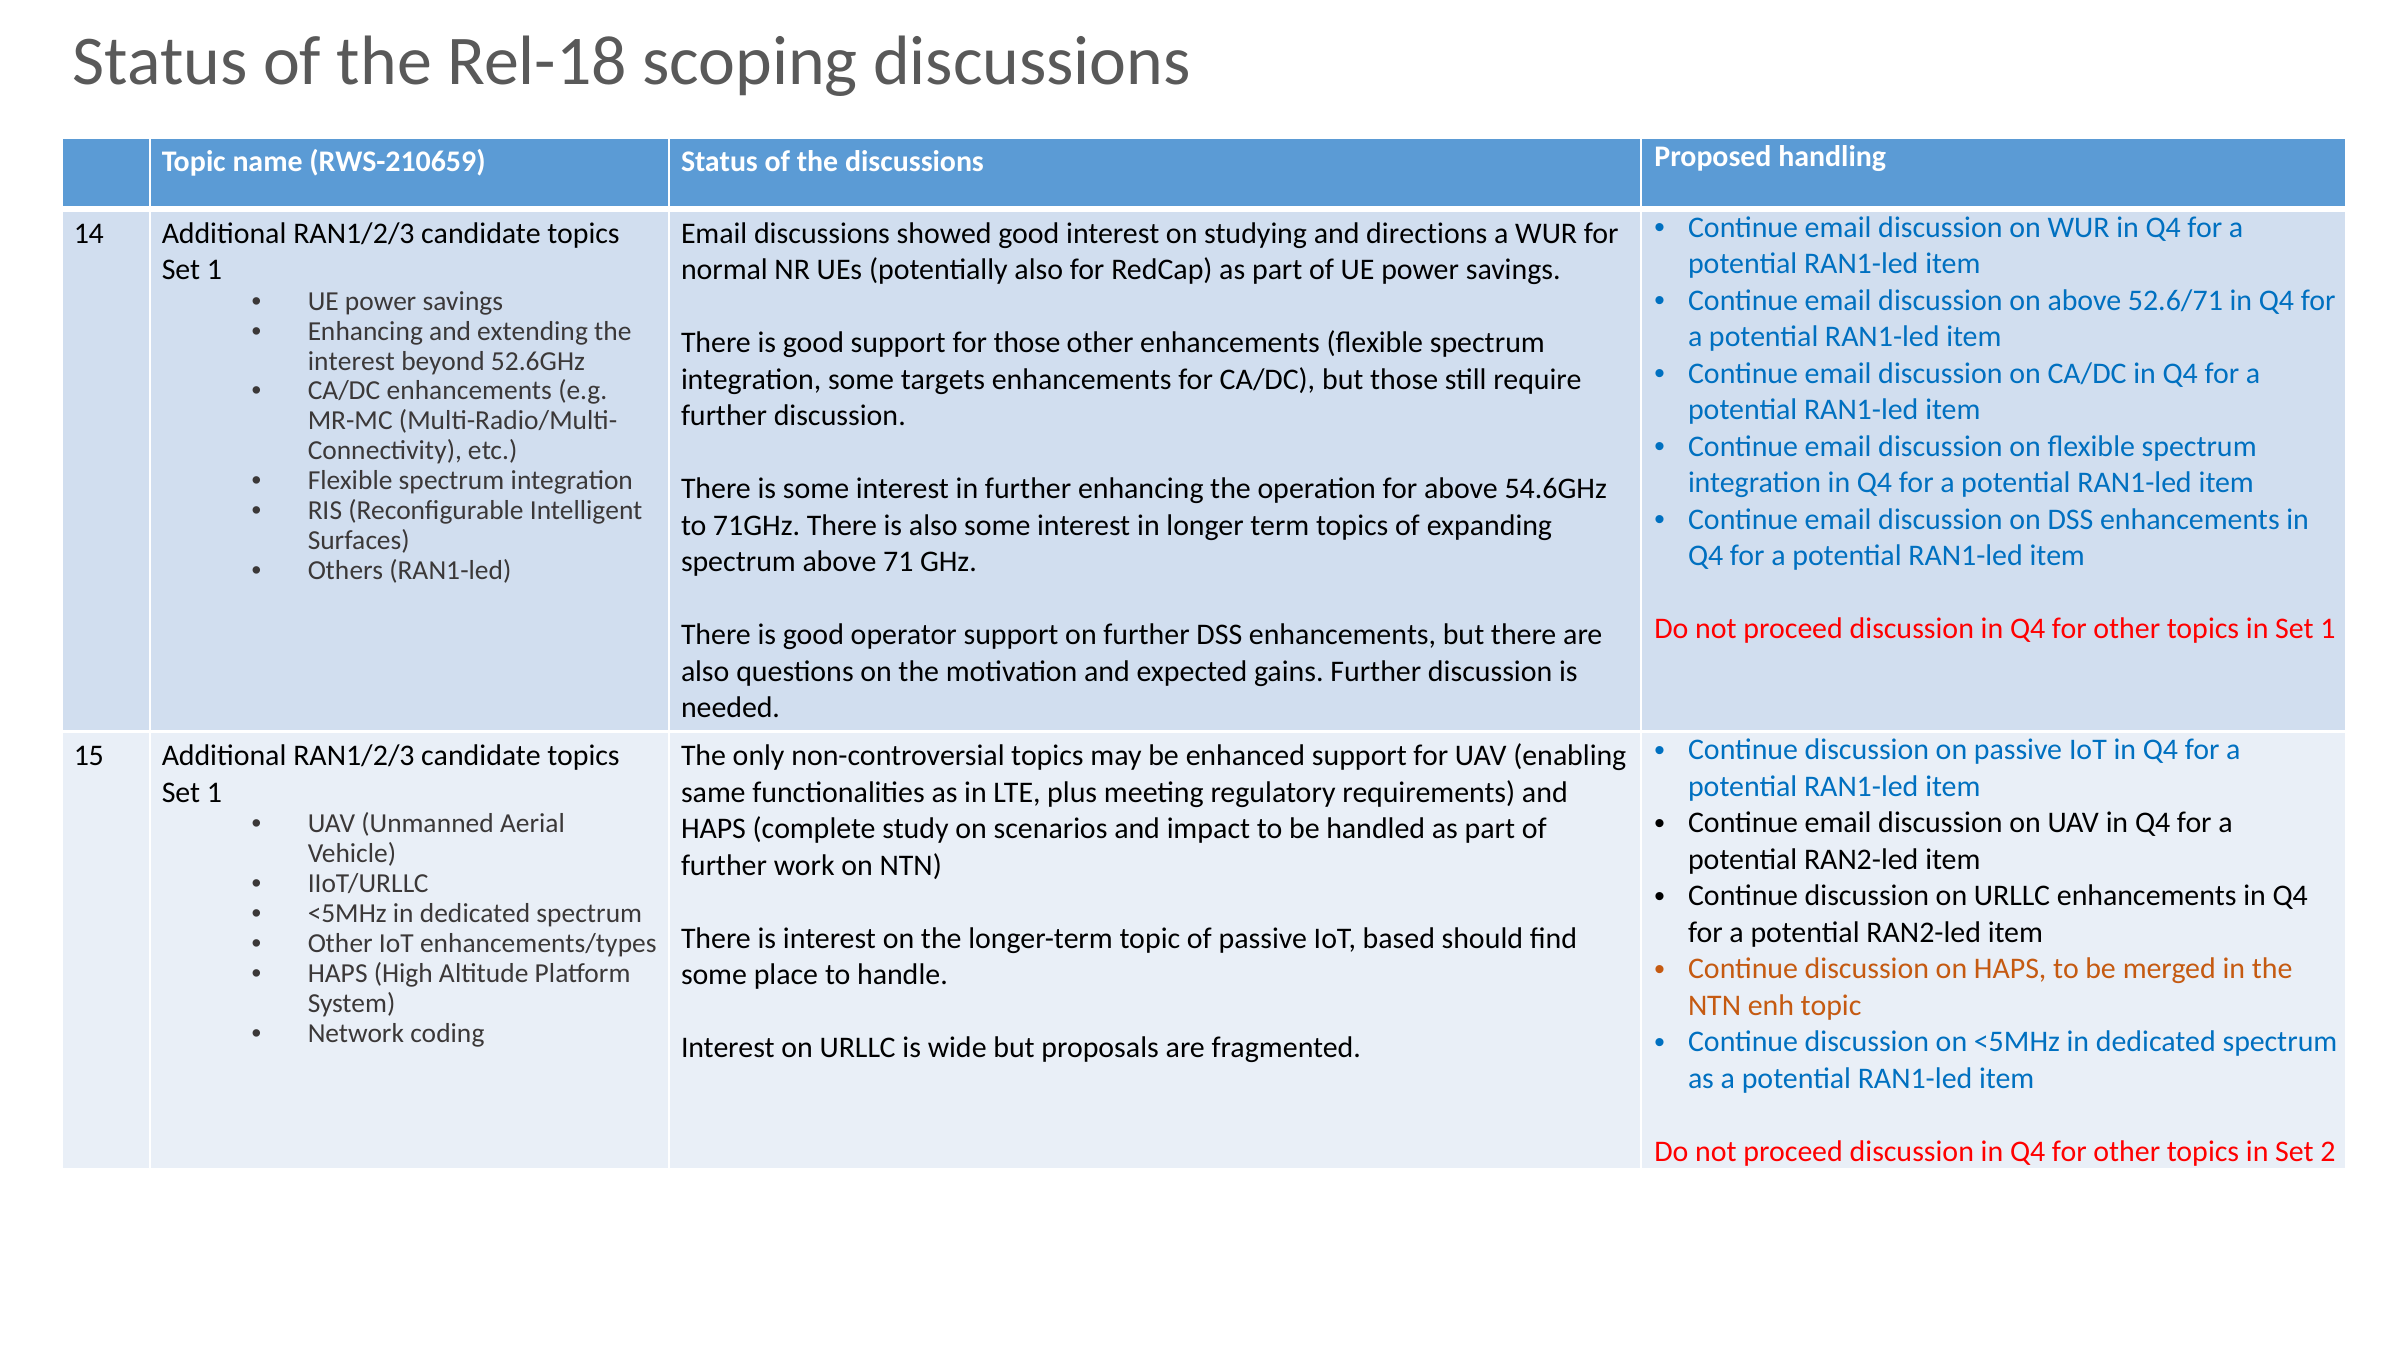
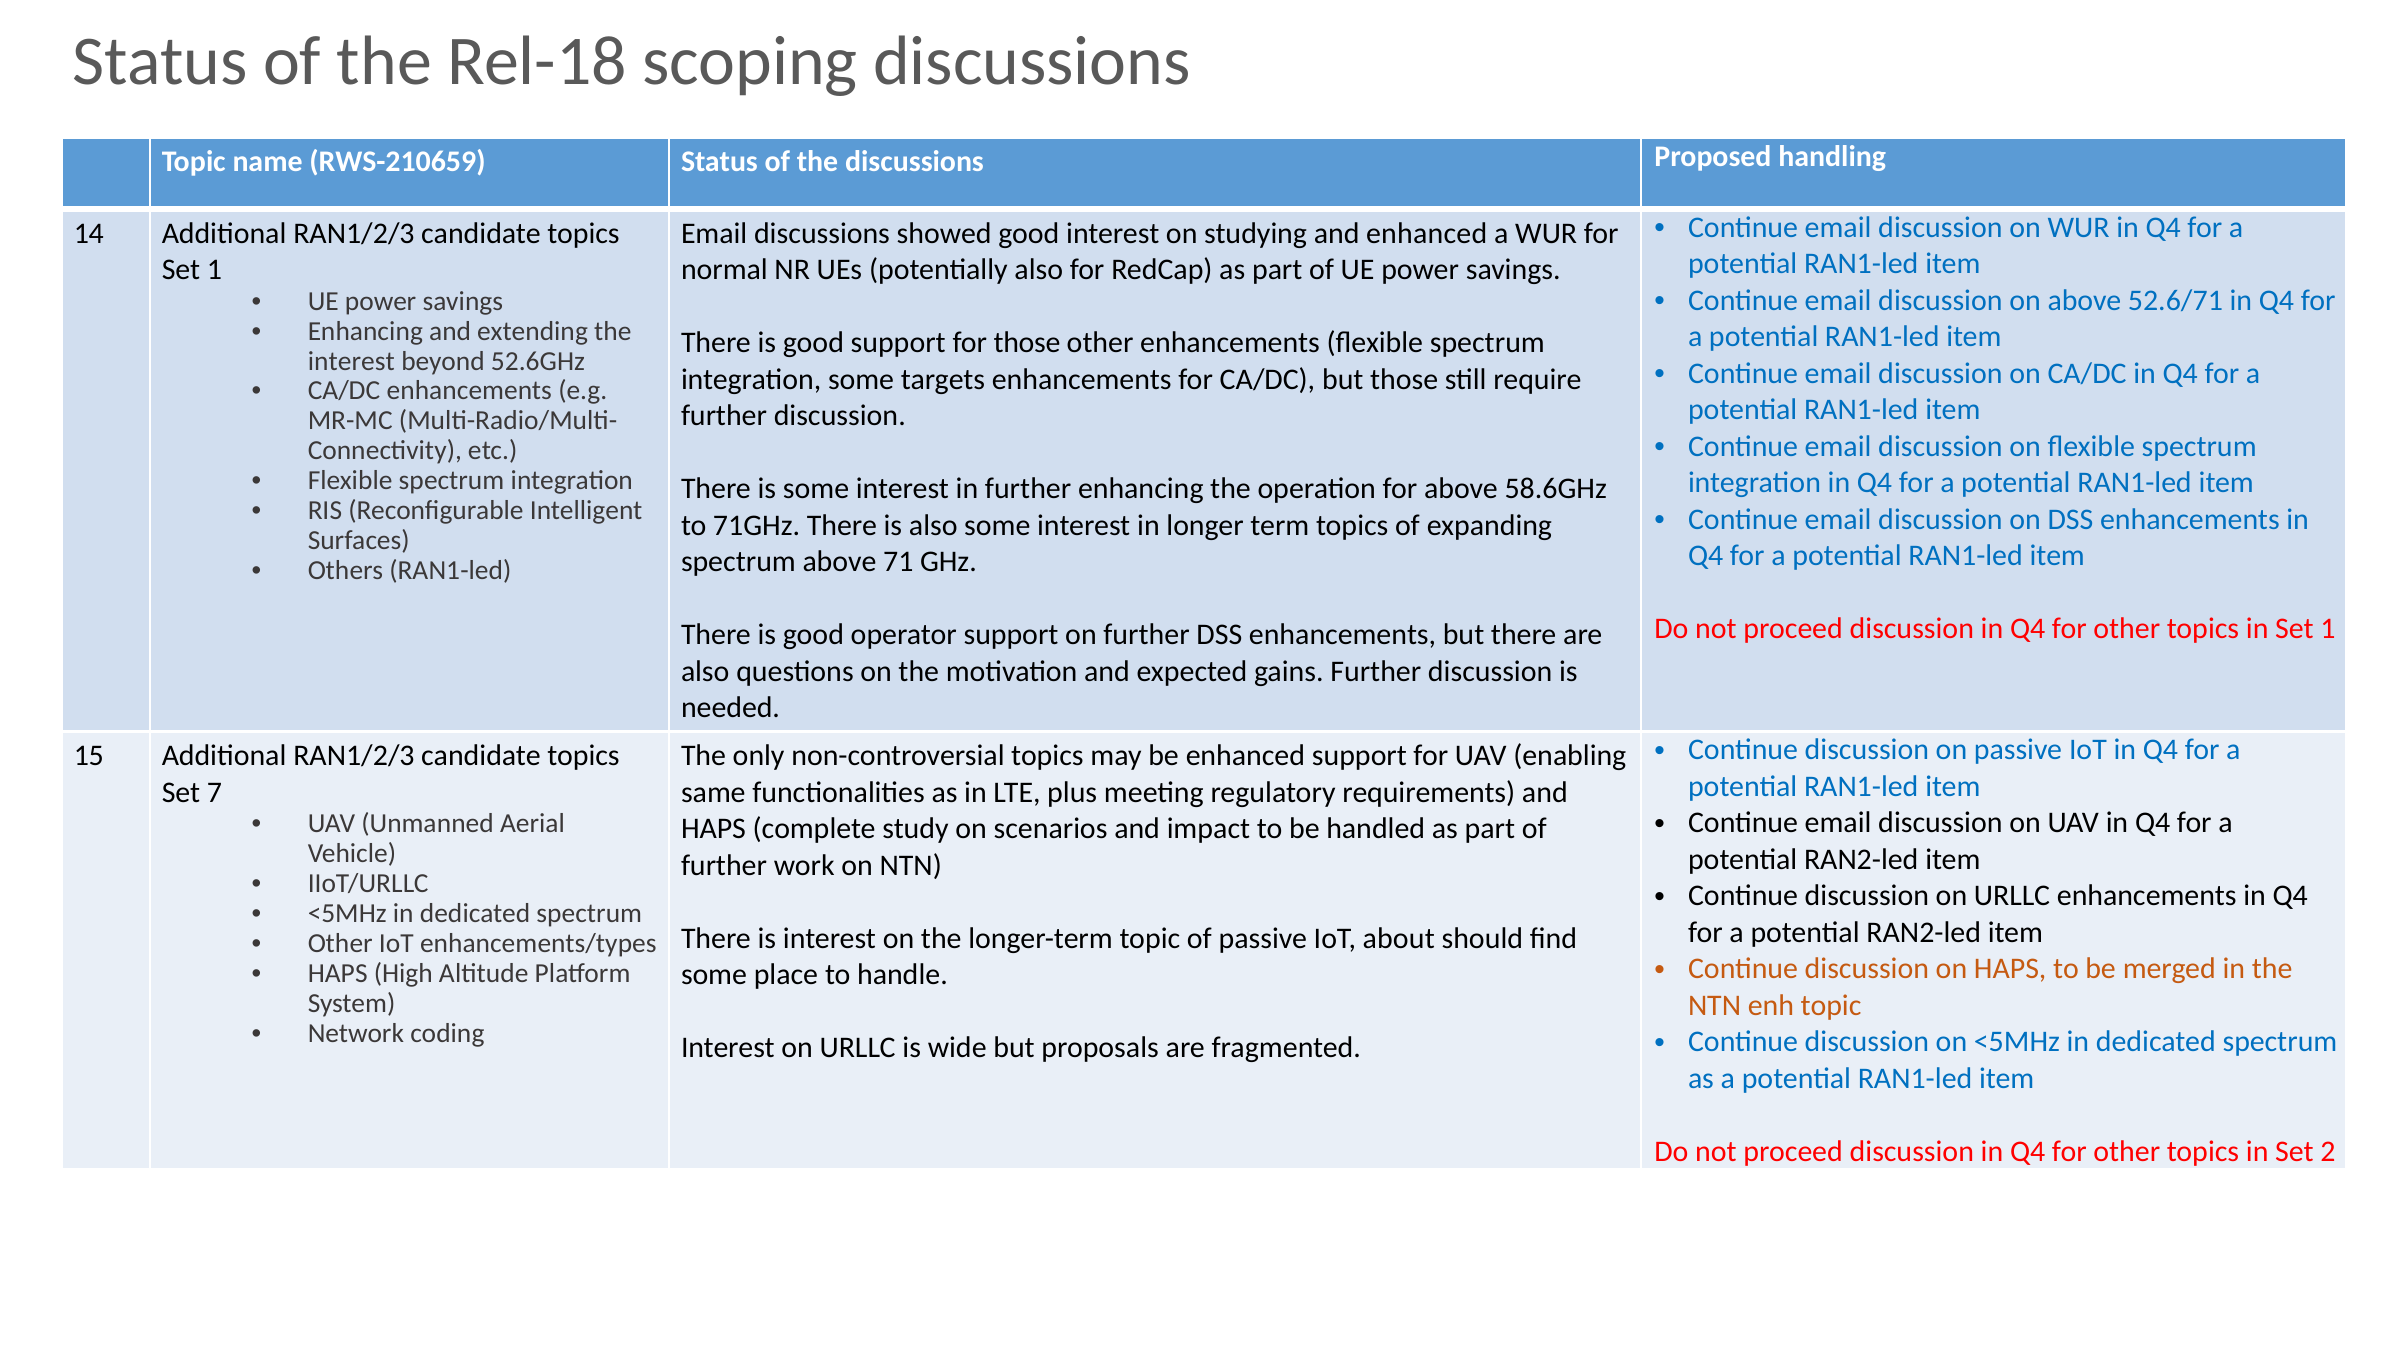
and directions: directions -> enhanced
54.6GHz: 54.6GHz -> 58.6GHz
1 at (214, 792): 1 -> 7
based: based -> about
